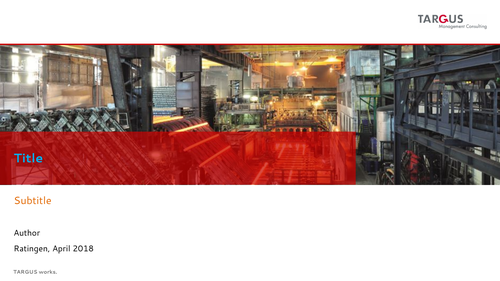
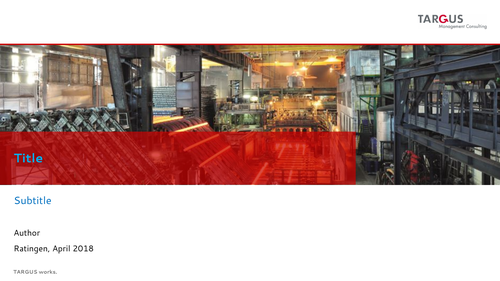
Subtitle colour: orange -> blue
